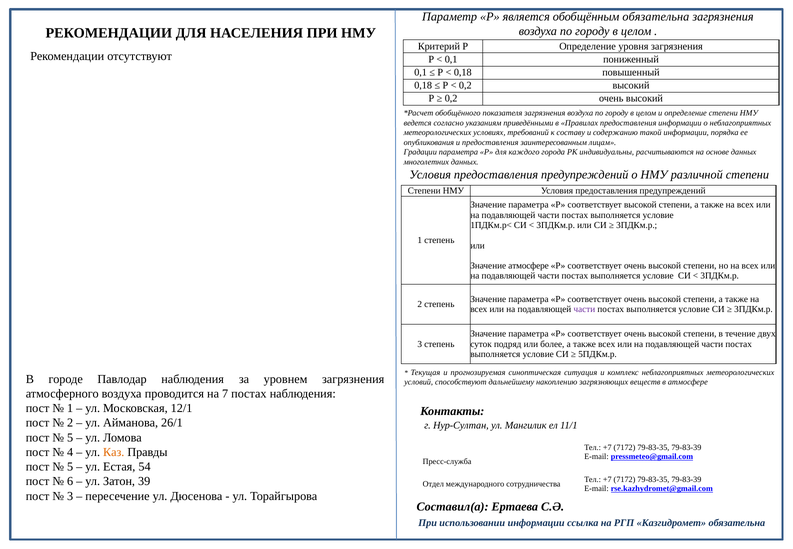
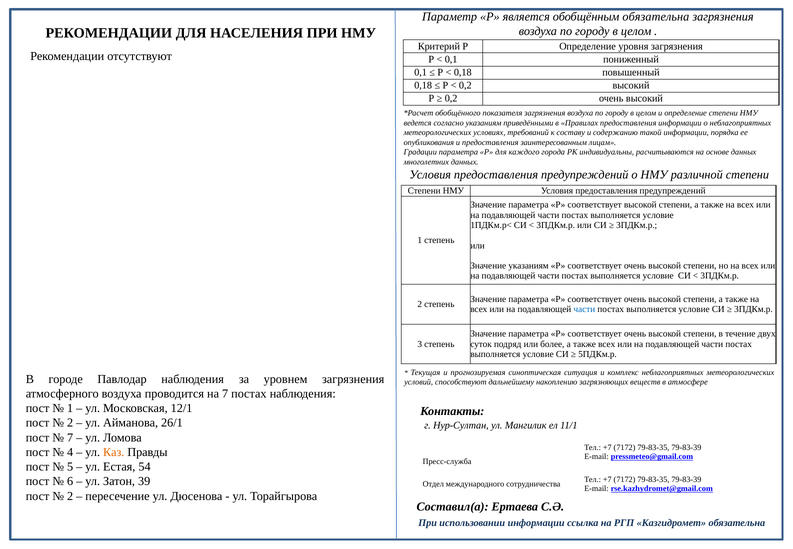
Значение атмосфере: атмосфере -> указаниям
части at (584, 309) colour: purple -> blue
5 at (70, 438): 5 -> 7
3 at (70, 496): 3 -> 2
